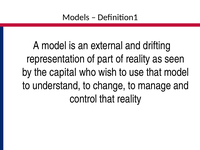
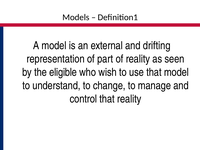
capital: capital -> eligible
